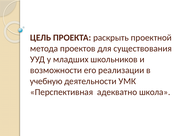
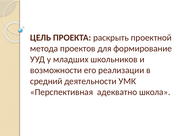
существования: существования -> формирование
учебную: учебную -> средний
